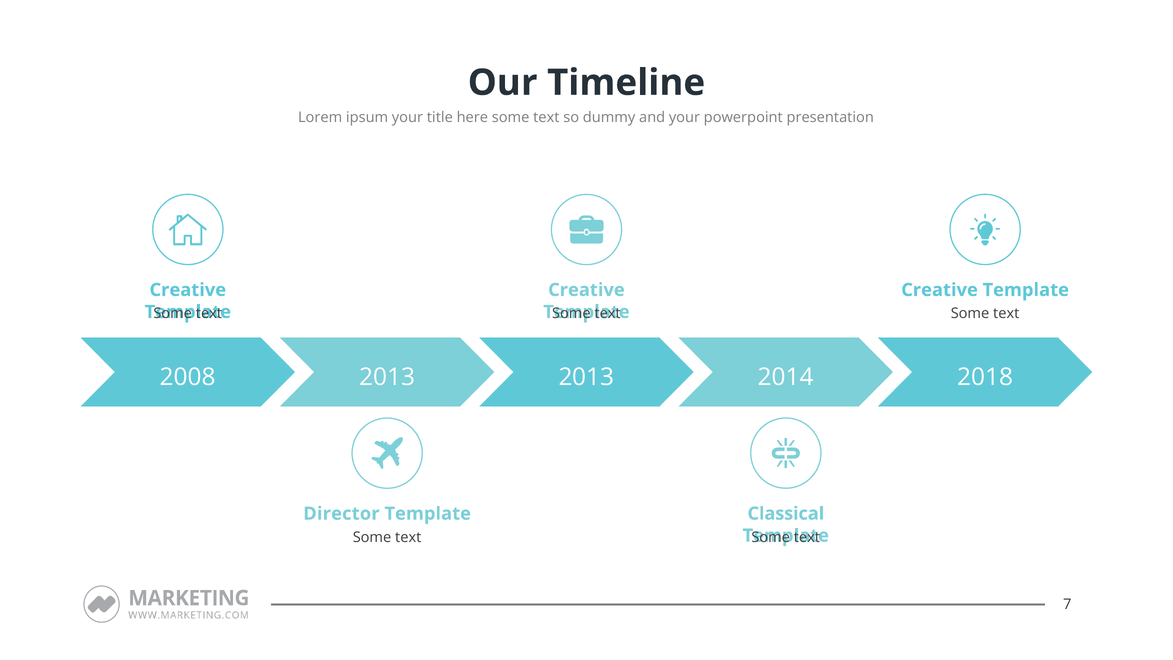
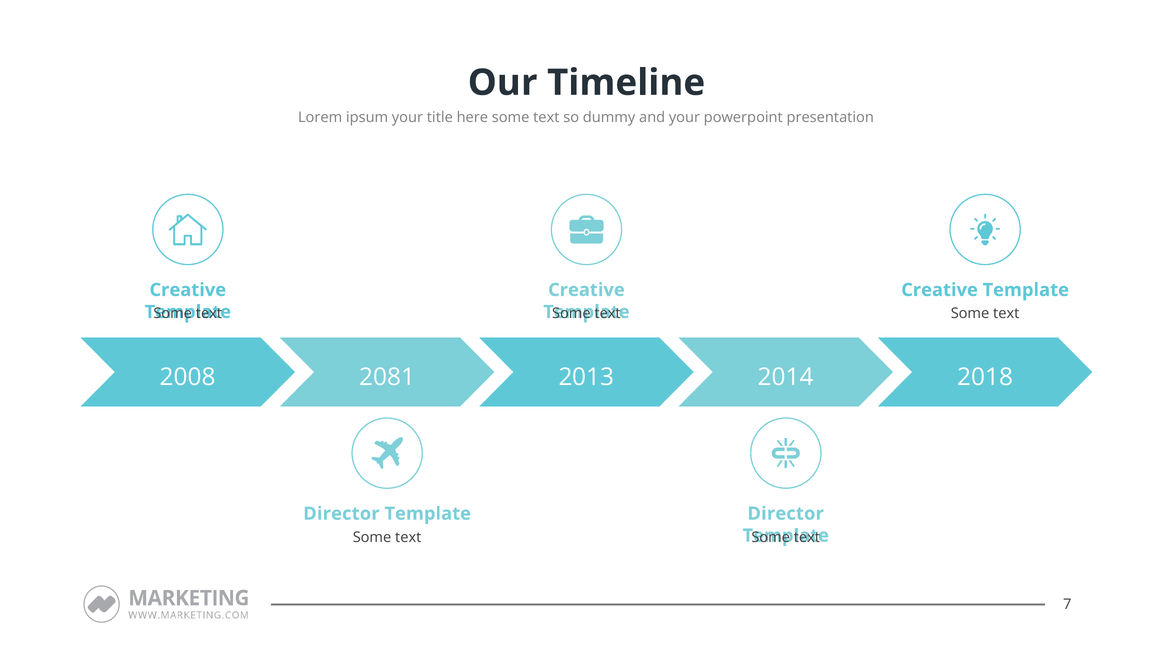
2008 2013: 2013 -> 2081
Classical at (786, 513): Classical -> Director
